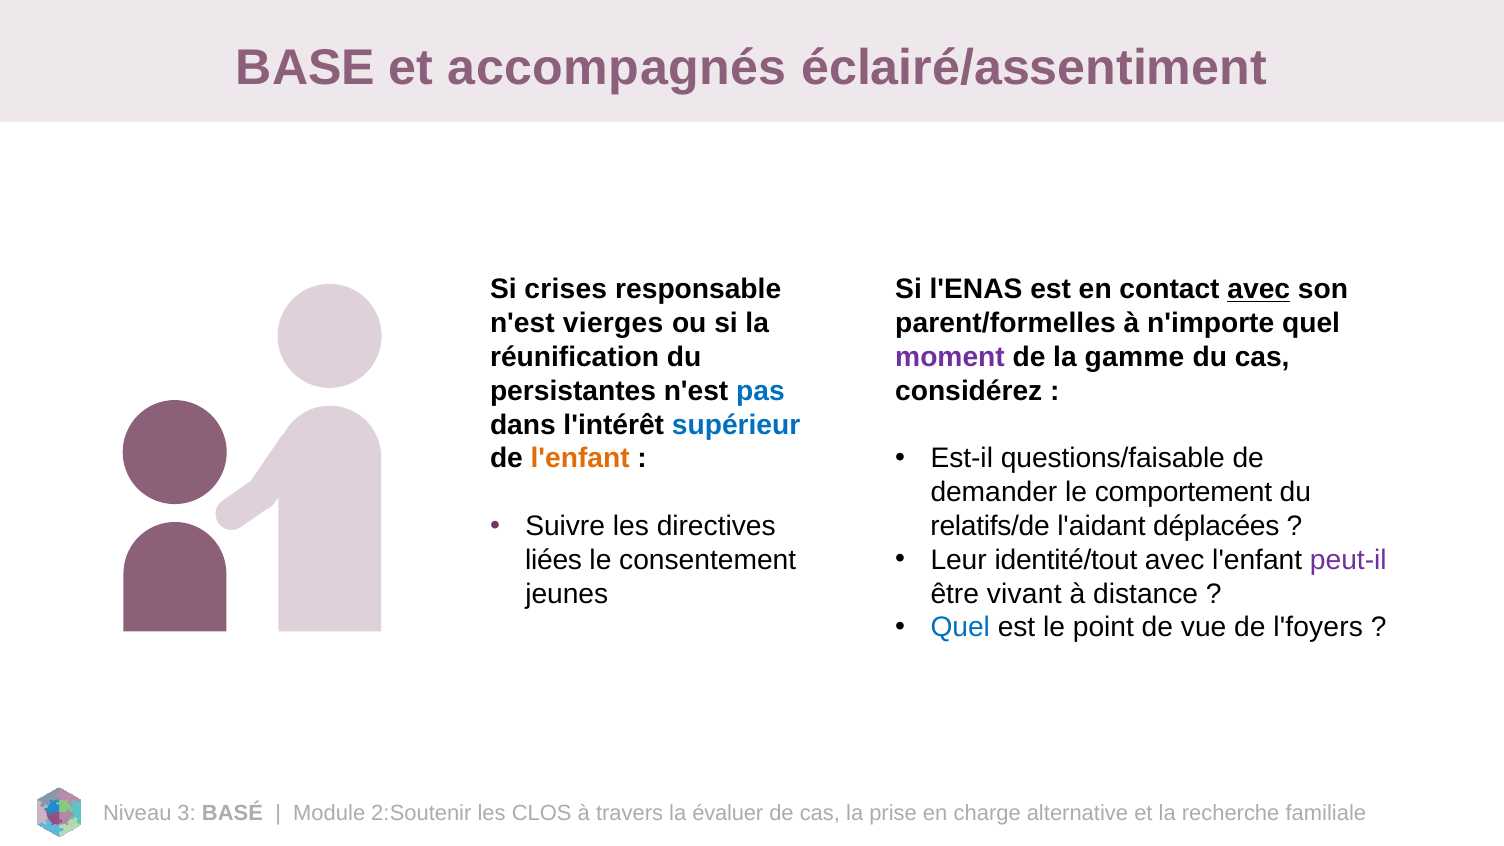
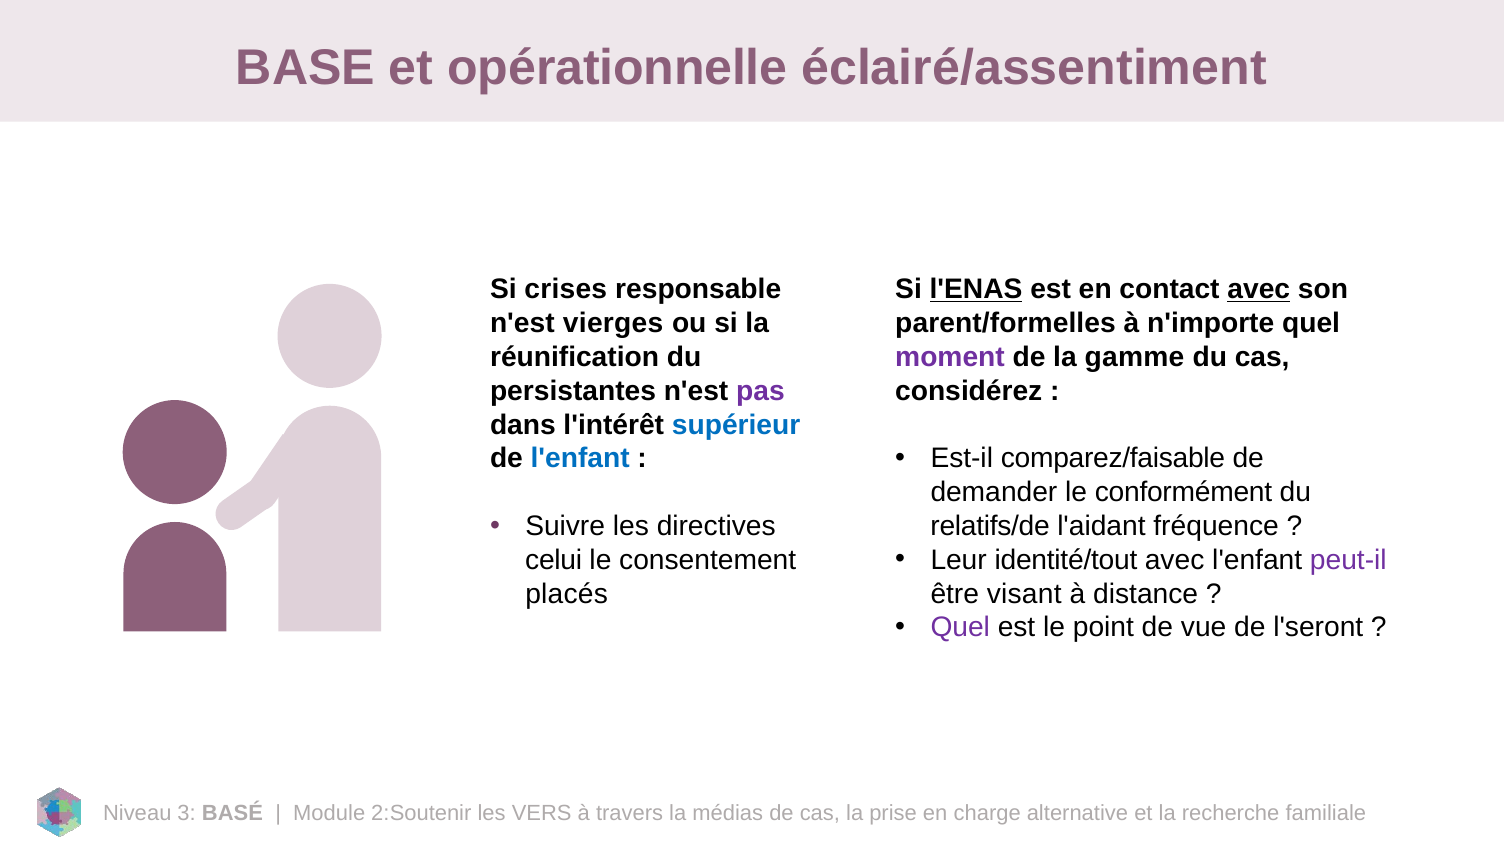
accompagnés: accompagnés -> opérationnelle
l'ENAS underline: none -> present
pas colour: blue -> purple
questions/faisable: questions/faisable -> comparez/faisable
l'enfant at (580, 459) colour: orange -> blue
comportement: comportement -> conformément
déplacées: déplacées -> fréquence
liées: liées -> celui
jeunes: jeunes -> placés
vivant: vivant -> visant
Quel at (960, 628) colour: blue -> purple
l'foyers: l'foyers -> l'seront
CLOS: CLOS -> VERS
évaluer: évaluer -> médias
